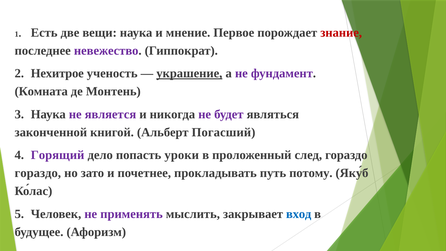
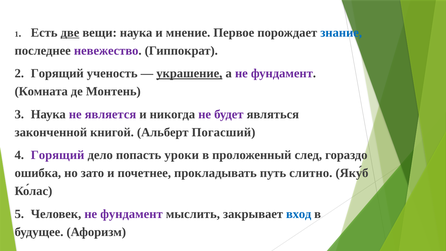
две underline: none -> present
знание colour: red -> blue
2 Нехитрое: Нехитрое -> Горящий
гораздо at (38, 173): гораздо -> ошибка
потому: потому -> слитно
Человек не применять: применять -> фундамент
